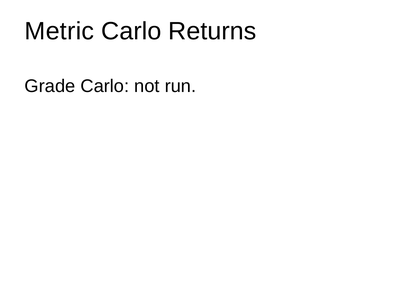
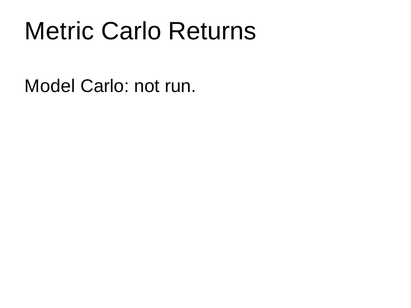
Grade: Grade -> Model
